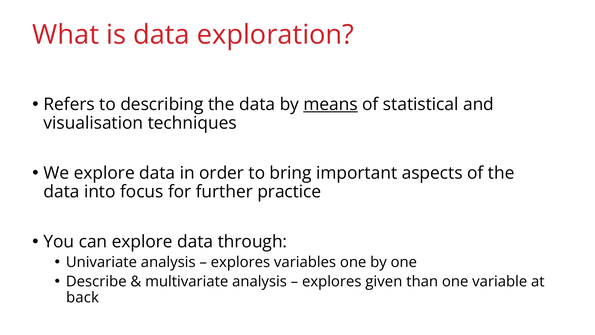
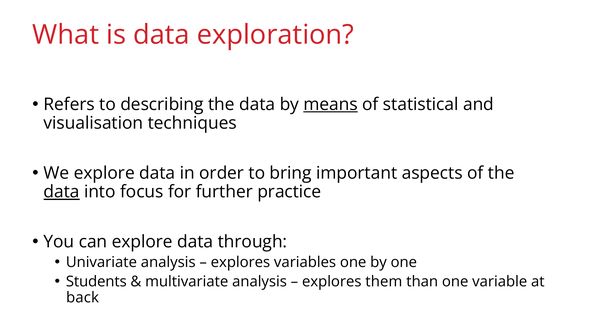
data at (62, 192) underline: none -> present
Describe: Describe -> Students
given: given -> them
